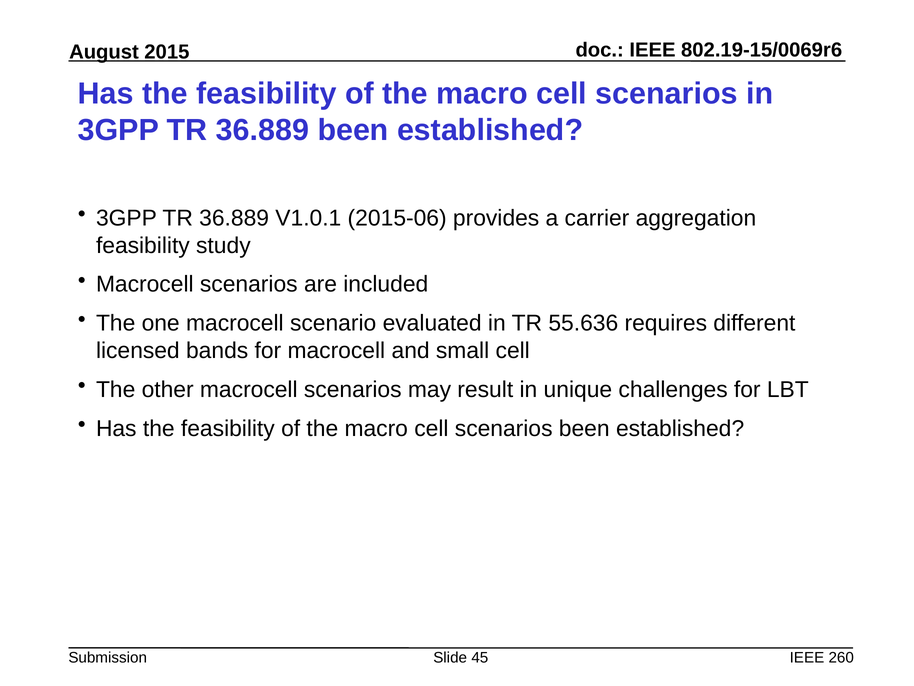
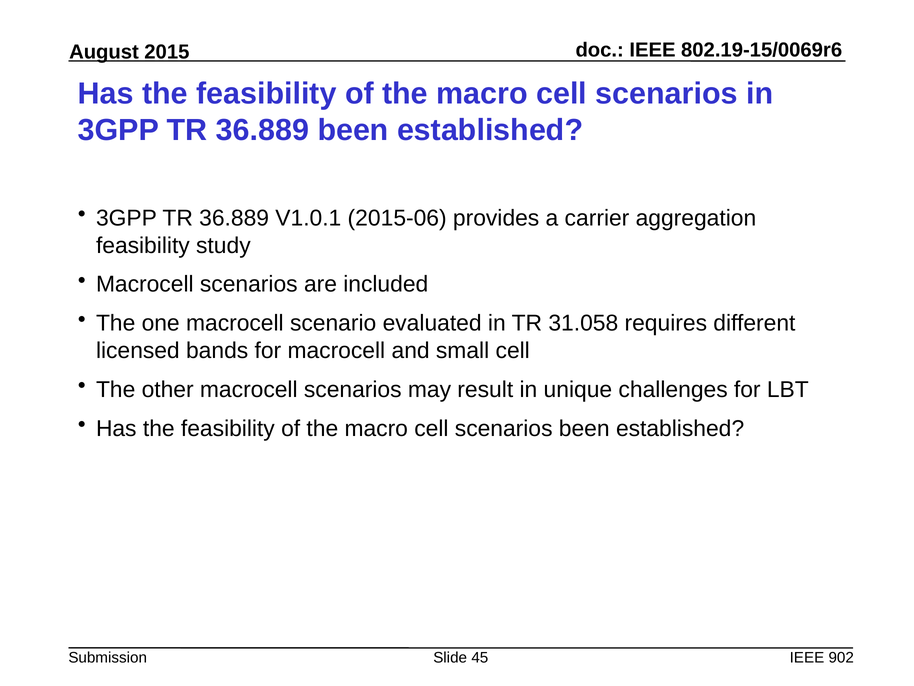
55.636: 55.636 -> 31.058
260: 260 -> 902
